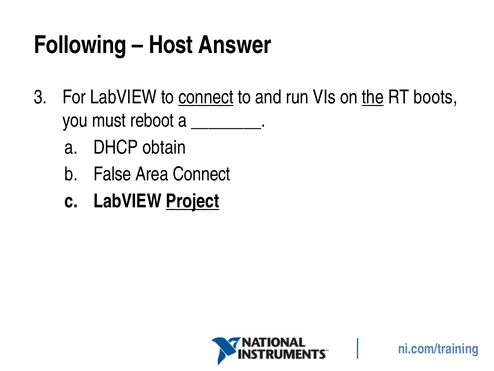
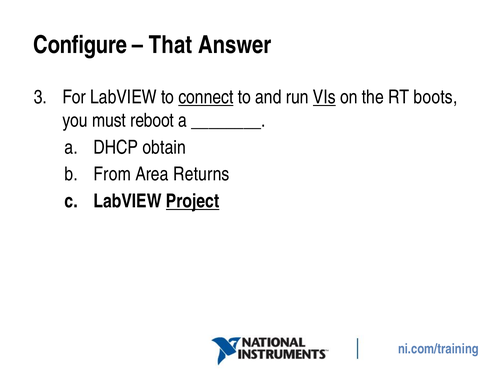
Following: Following -> Configure
Host: Host -> That
VIs underline: none -> present
the underline: present -> none
False: False -> From
Area Connect: Connect -> Returns
